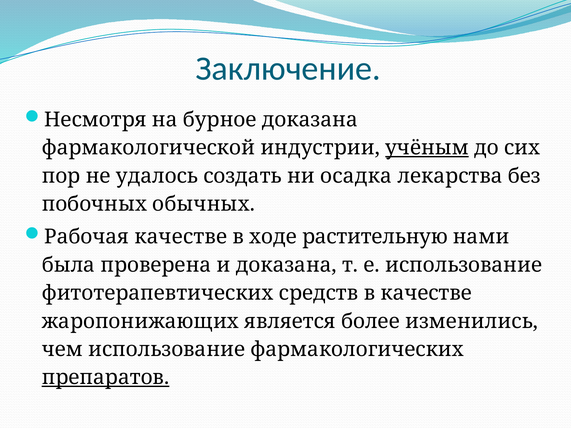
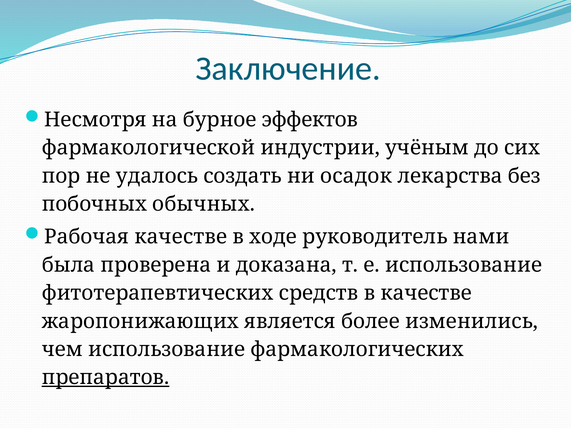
бурное доказана: доказана -> эффектов
учёным underline: present -> none
осадка: осадка -> осадок
растительную: растительную -> руководитель
